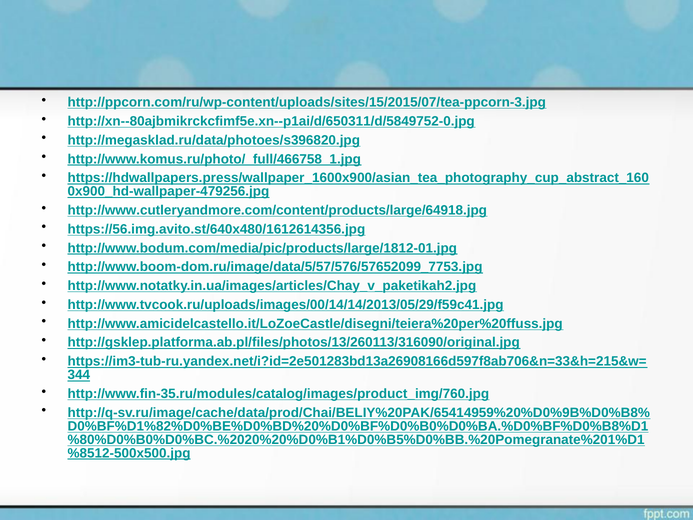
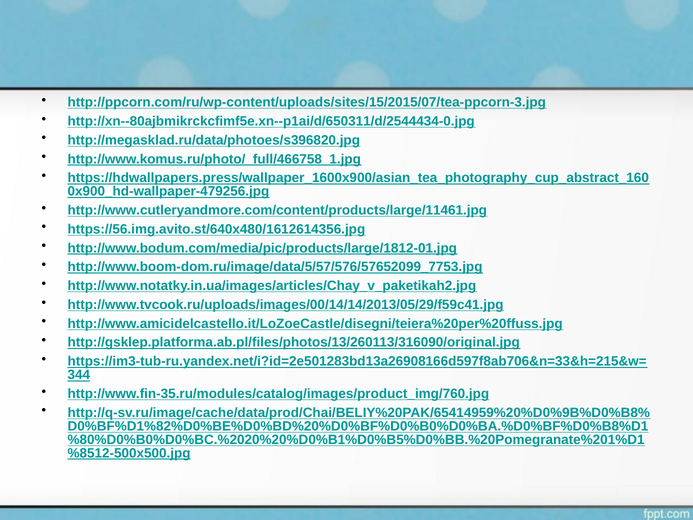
http://xn--80ajbmikrckcfimf5e.xn--p1ai/d/650311/d/5849752-0.jpg: http://xn--80ajbmikrckcfimf5e.xn--p1ai/d/650311/d/5849752-0.jpg -> http://xn--80ajbmikrckcfimf5e.xn--p1ai/d/650311/d/2544434-0.jpg
http://www.cutleryandmore.com/content/products/large/64918.jpg: http://www.cutleryandmore.com/content/products/large/64918.jpg -> http://www.cutleryandmore.com/content/products/large/11461.jpg
